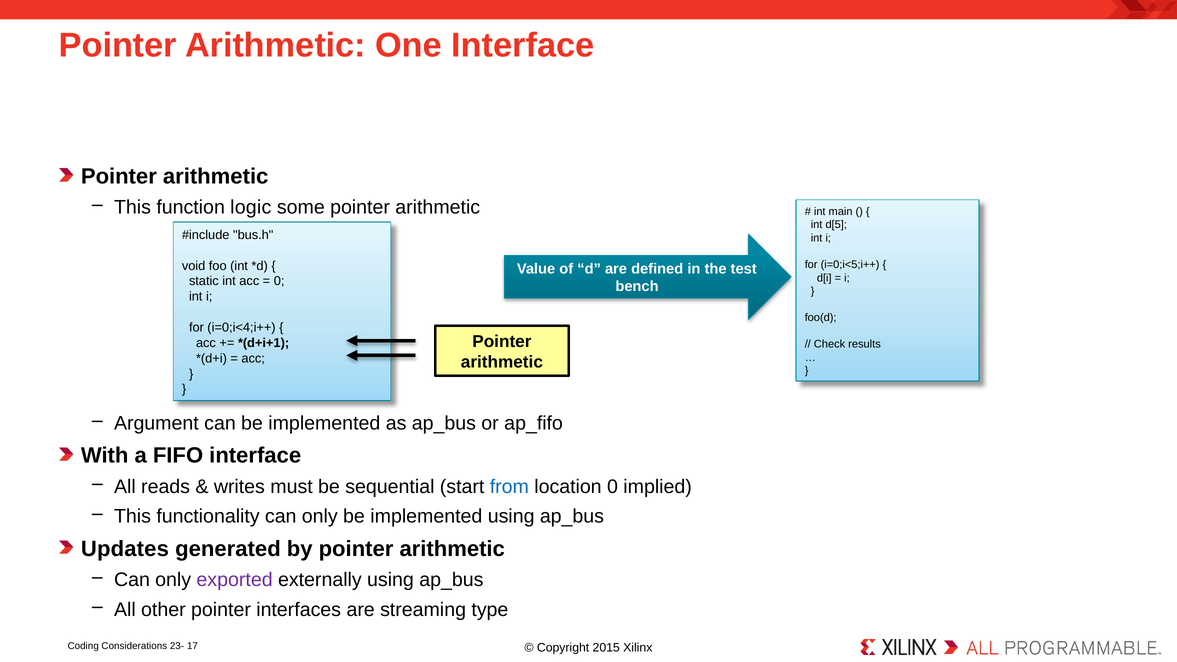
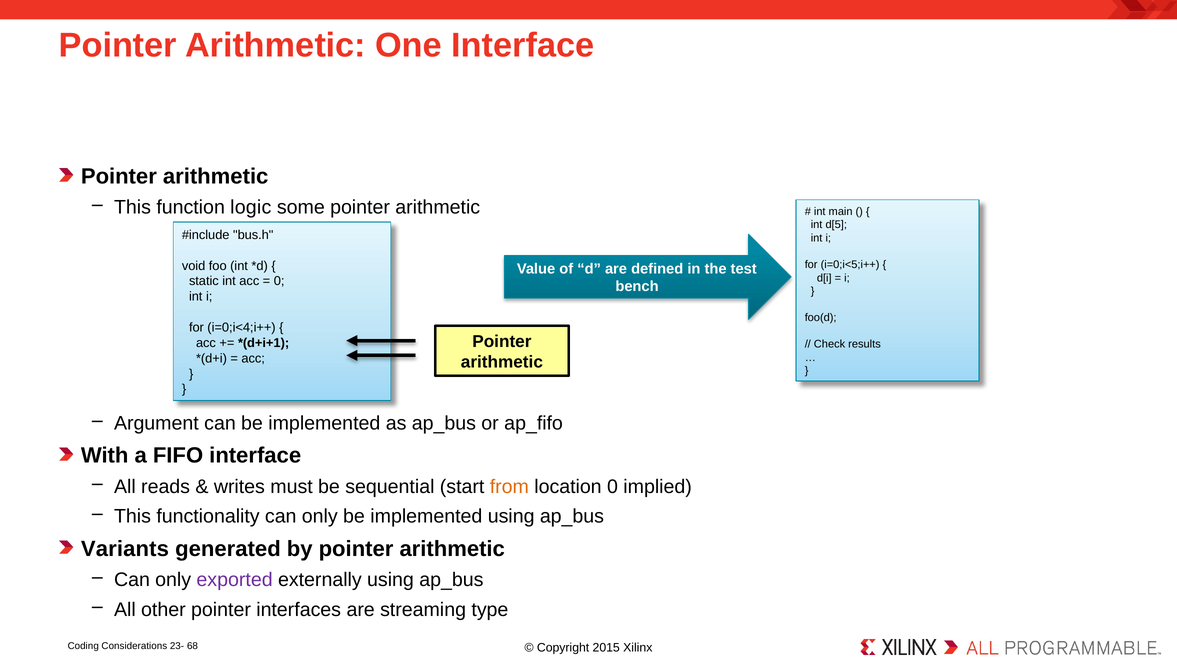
from colour: blue -> orange
Updates: Updates -> Variants
17: 17 -> 68
